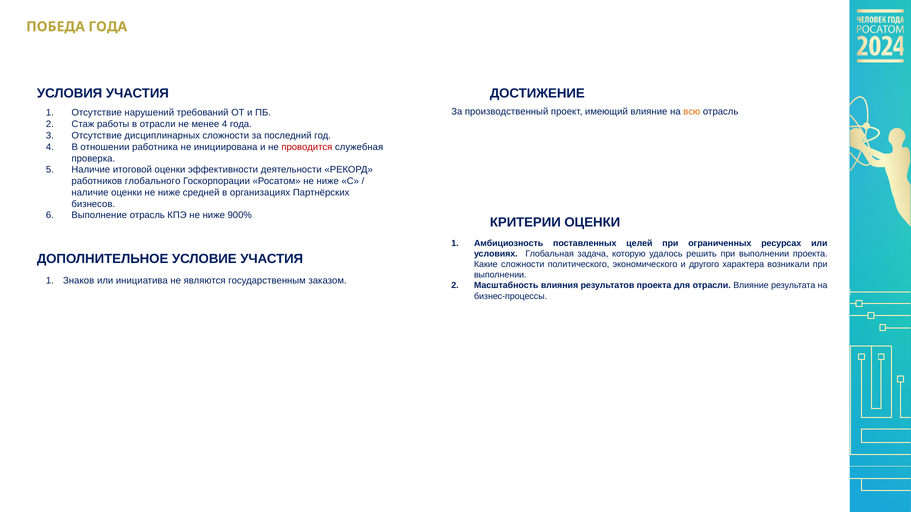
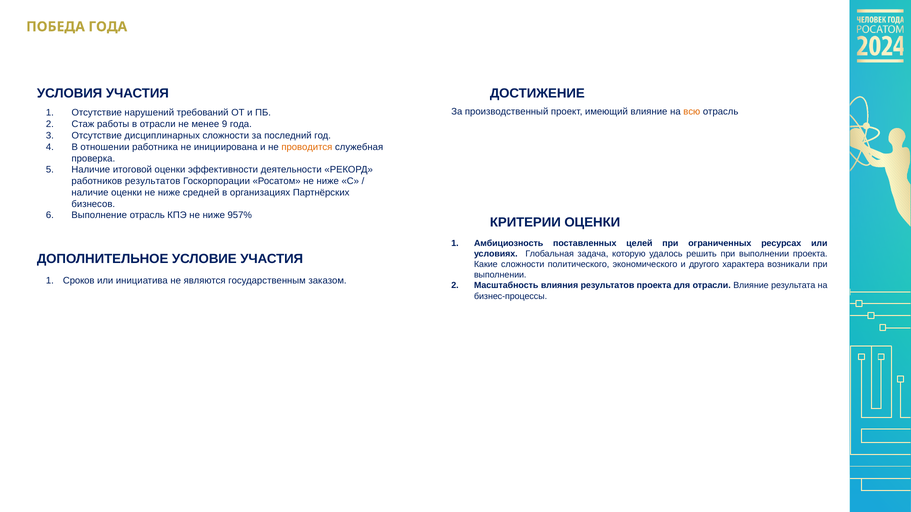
менее 4: 4 -> 9
проводится colour: red -> orange
работников глобального: глобального -> результатов
900%: 900% -> 957%
Знаков: Знаков -> Сроков
